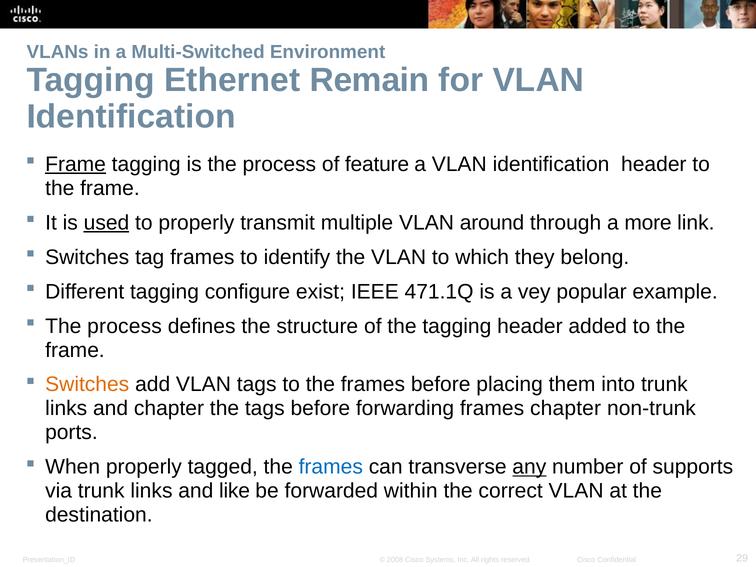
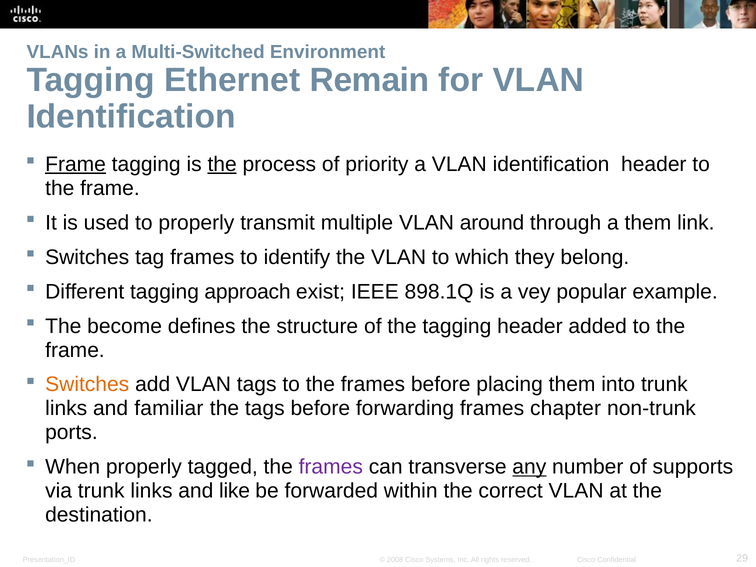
the at (222, 164) underline: none -> present
feature: feature -> priority
used underline: present -> none
a more: more -> them
configure: configure -> approach
471.1Q: 471.1Q -> 898.1Q
process at (125, 326): process -> become
and chapter: chapter -> familiar
frames at (331, 467) colour: blue -> purple
